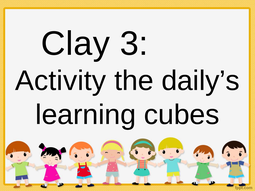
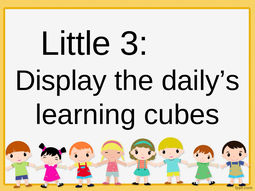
Clay: Clay -> Little
Activity: Activity -> Display
